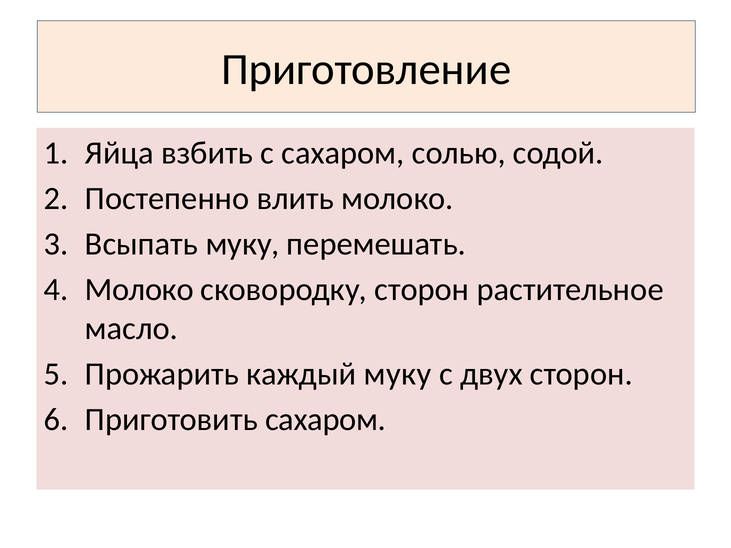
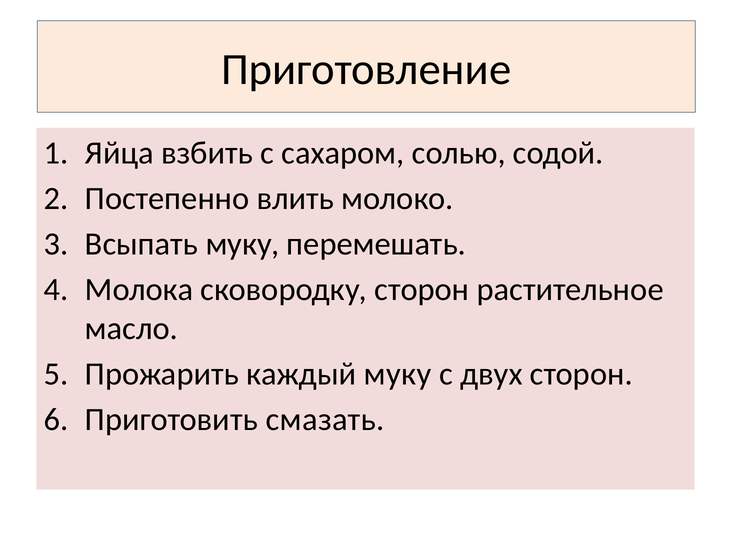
Молоко at (139, 290): Молоко -> Молока
Приготовить сахаром: сахаром -> смазать
